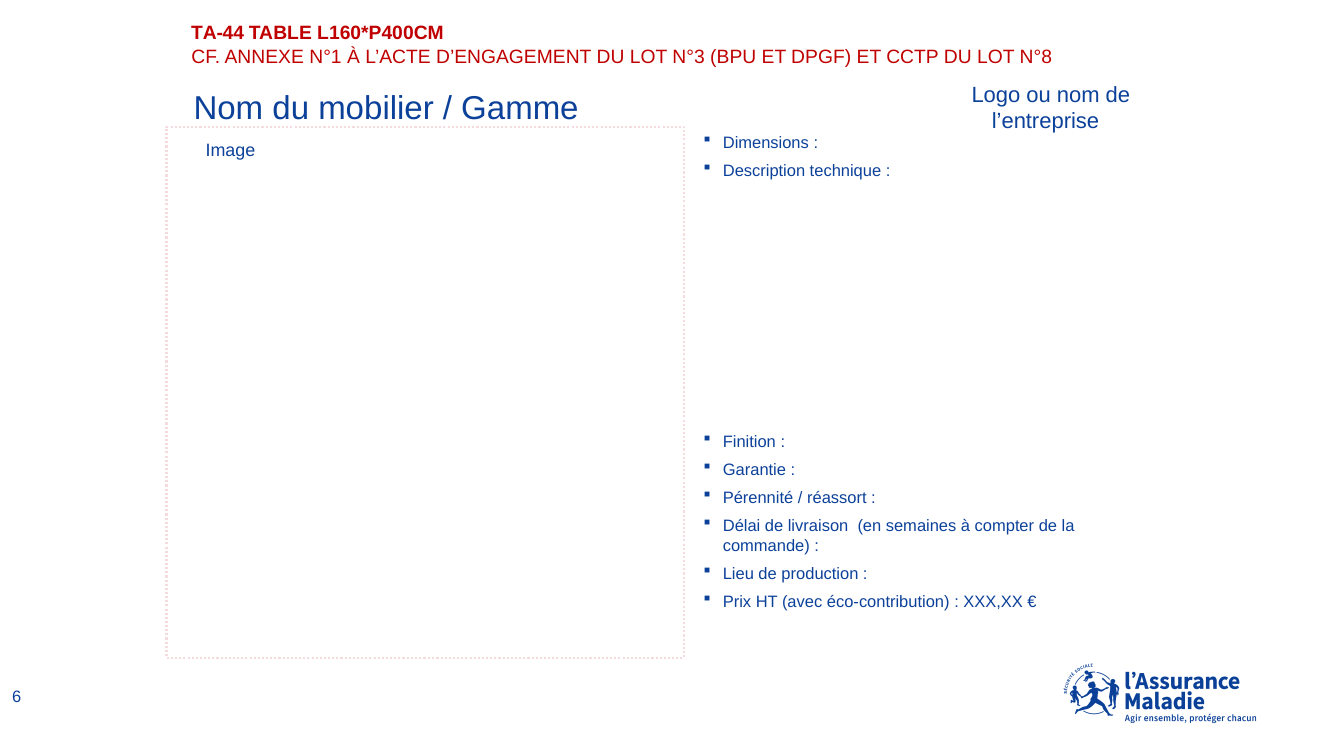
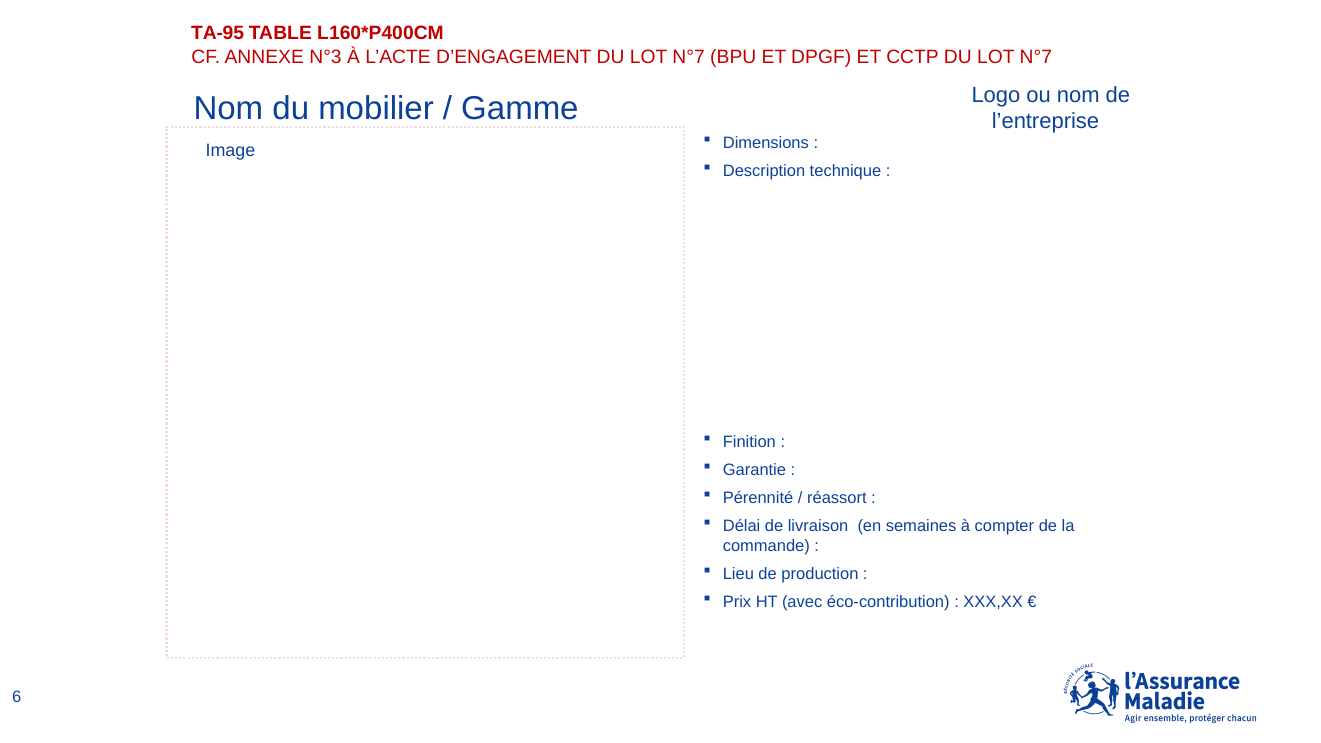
TA-44: TA-44 -> TA-95
N°1: N°1 -> N°3
D’ENGAGEMENT DU LOT N°3: N°3 -> N°7
CCTP DU LOT N°8: N°8 -> N°7
